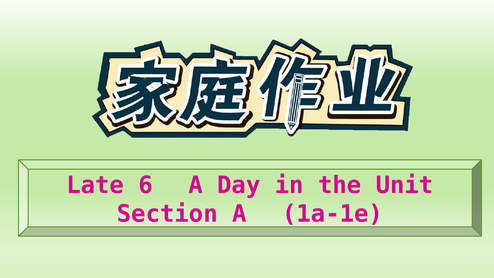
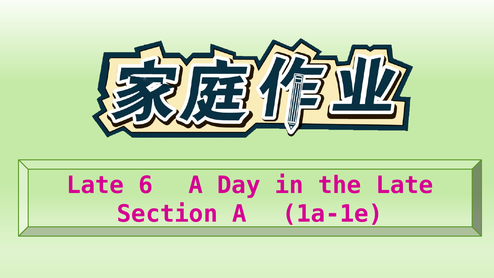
the Unit: Unit -> Late
